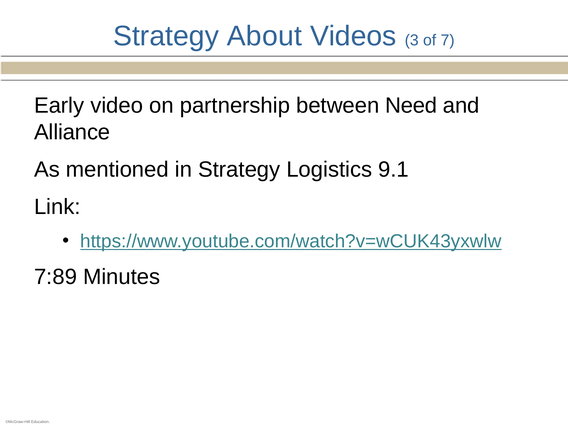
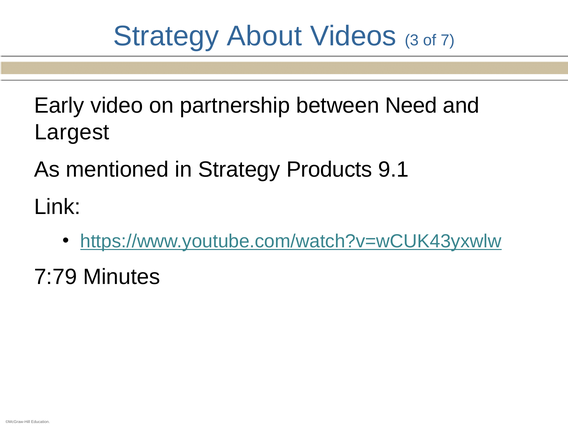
Alliance: Alliance -> Largest
Logistics: Logistics -> Products
7:89: 7:89 -> 7:79
